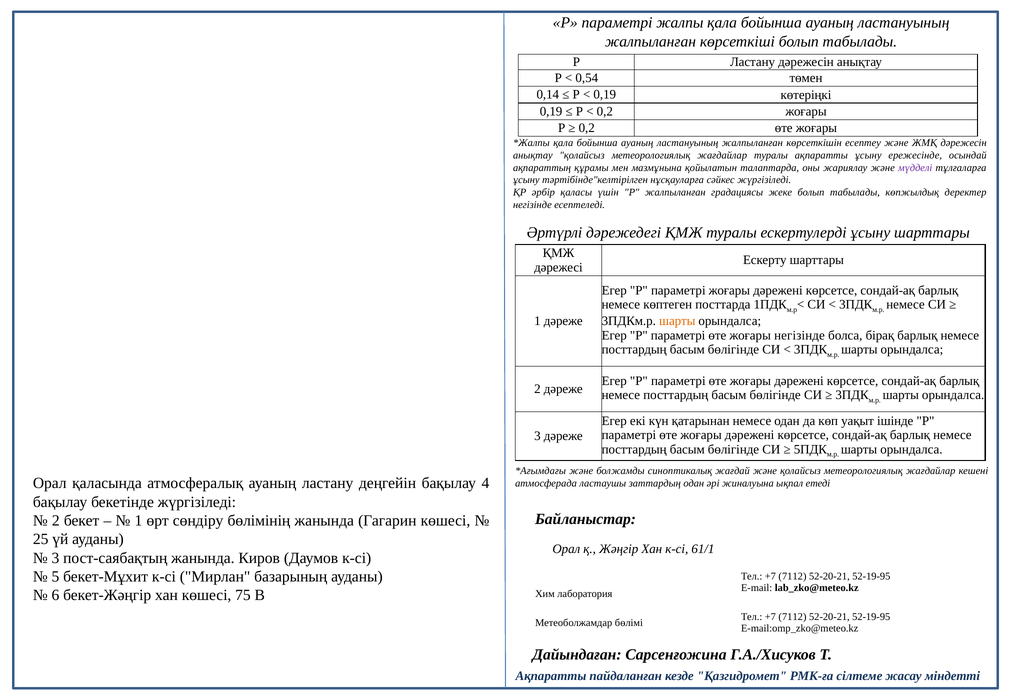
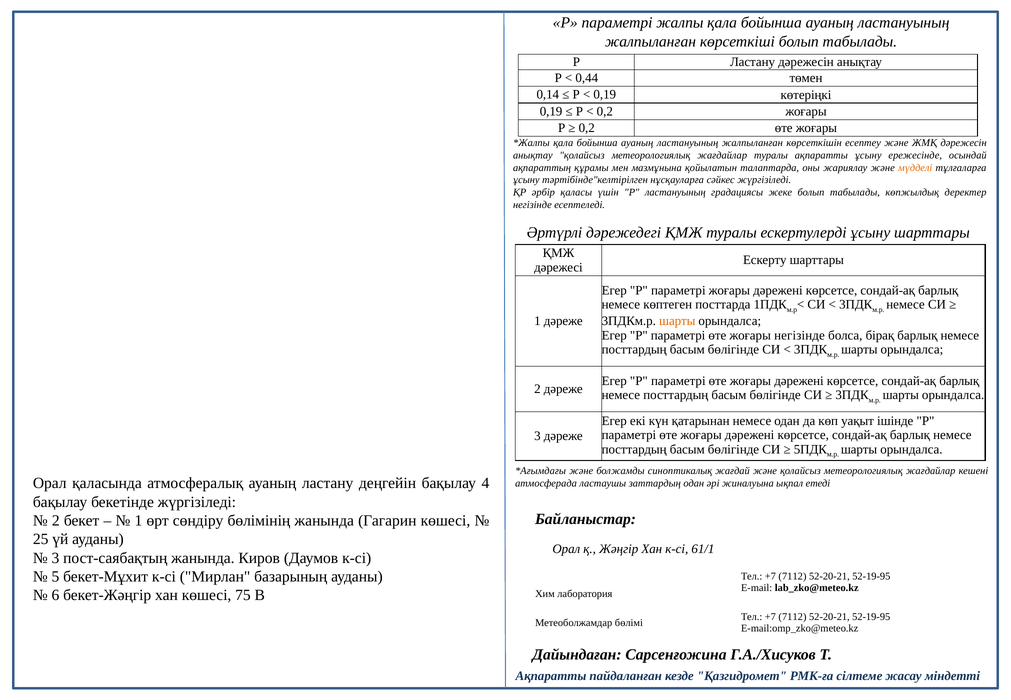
0,54: 0,54 -> 0,44
мүдделі colour: purple -> orange
Р жалпыланған: жалпыланған -> ластануының
